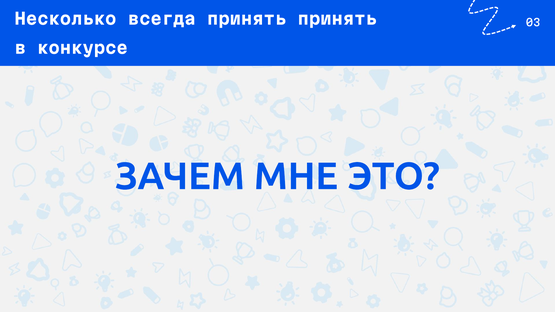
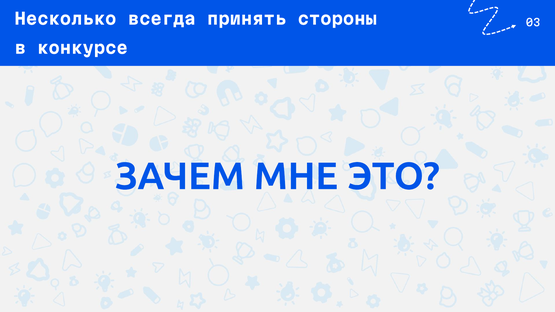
принять принять: принять -> стороны
